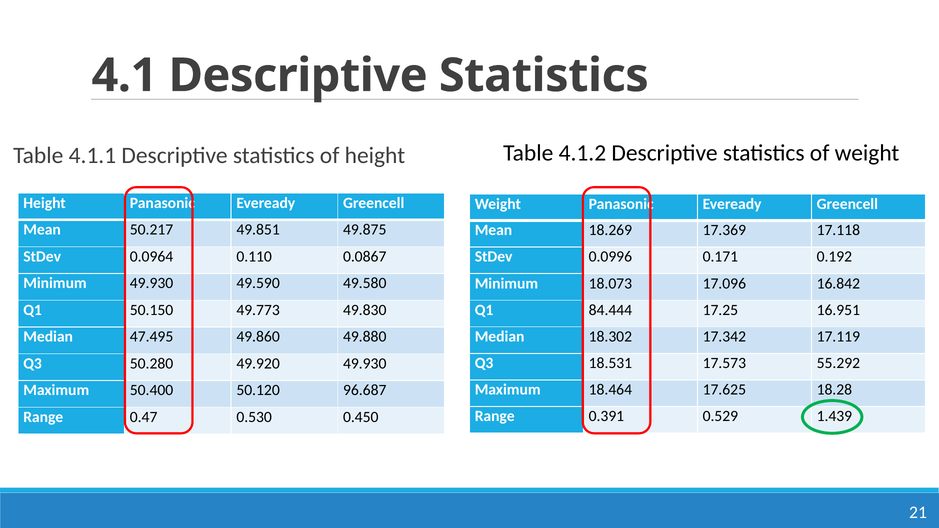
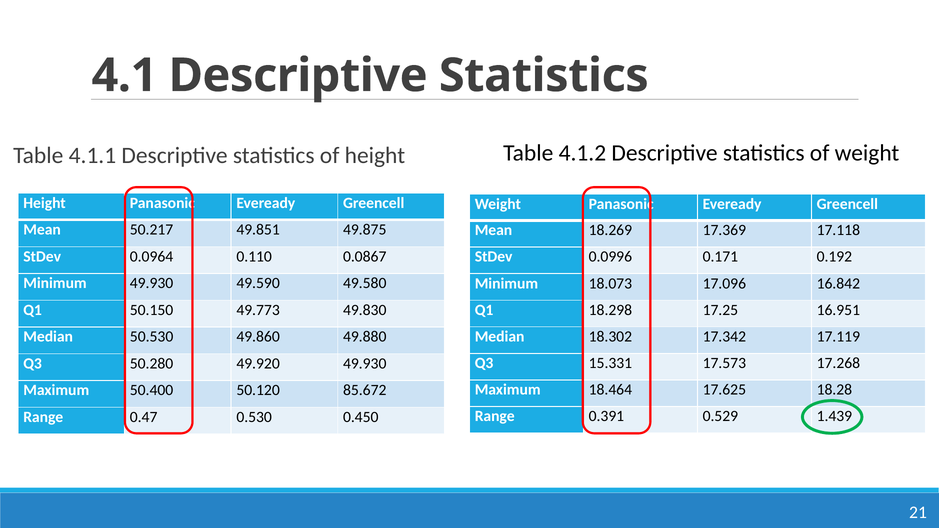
84.444: 84.444 -> 18.298
47.495: 47.495 -> 50.530
18.531: 18.531 -> 15.331
55.292: 55.292 -> 17.268
96.687: 96.687 -> 85.672
